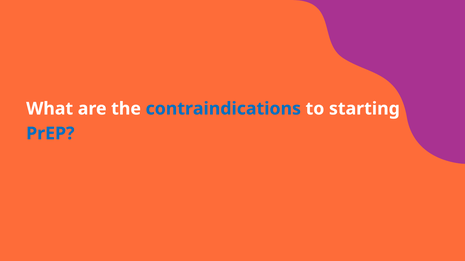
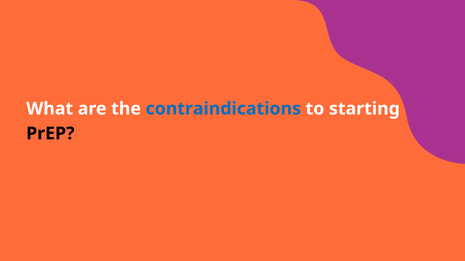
PrEP colour: blue -> black
